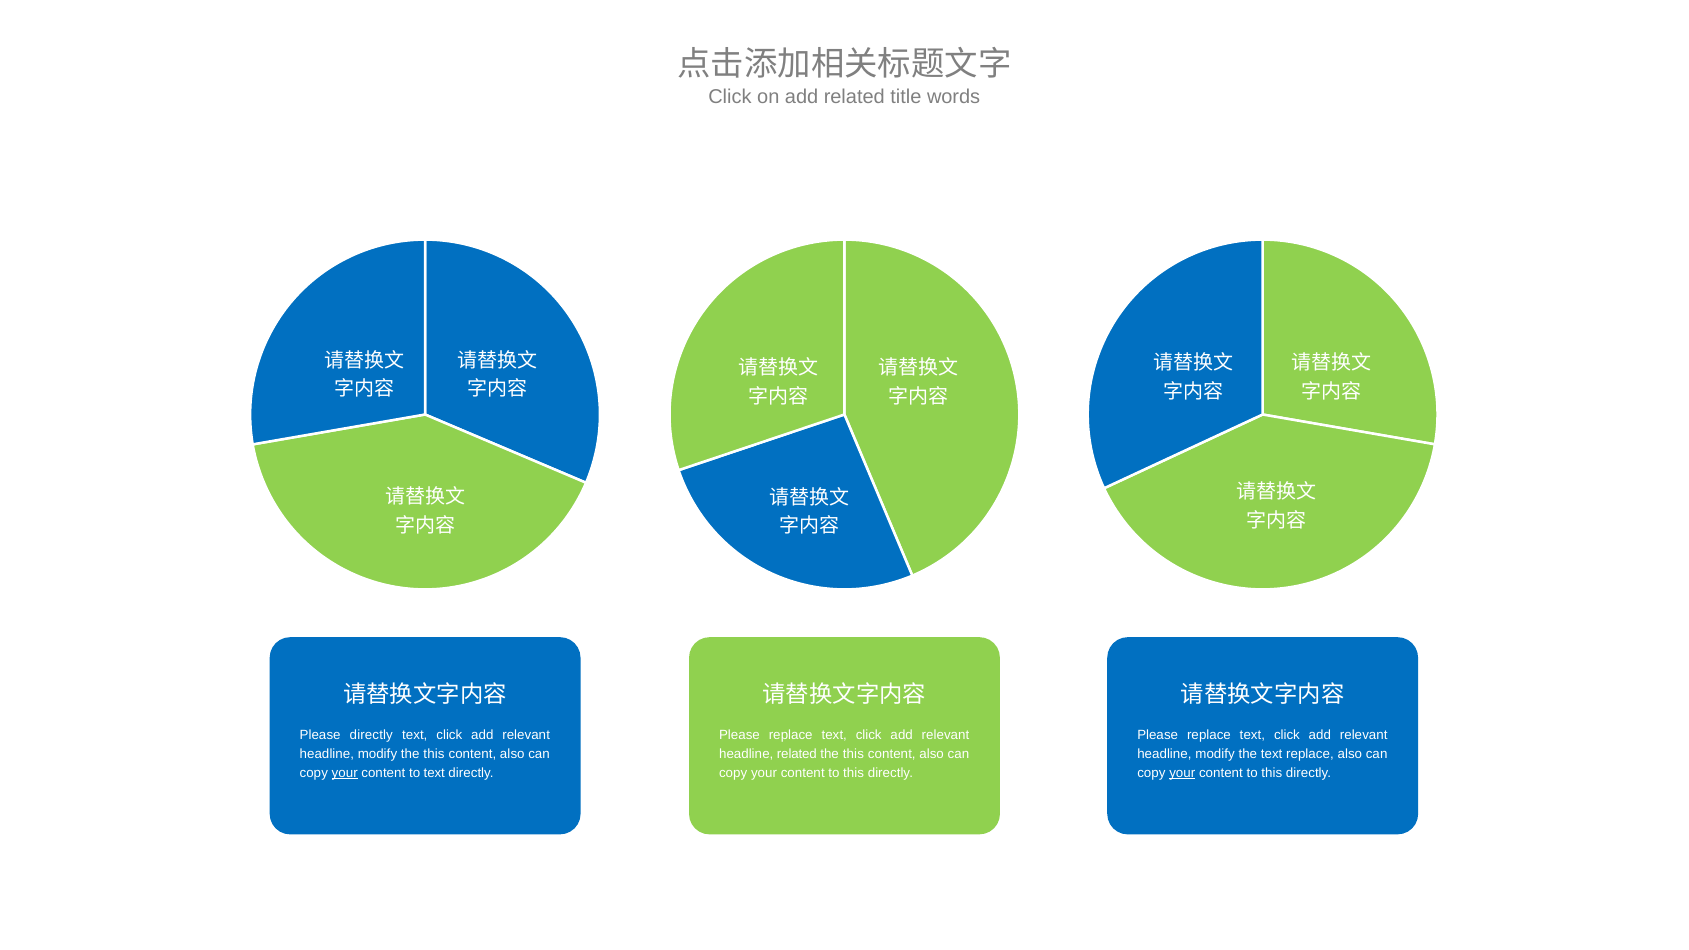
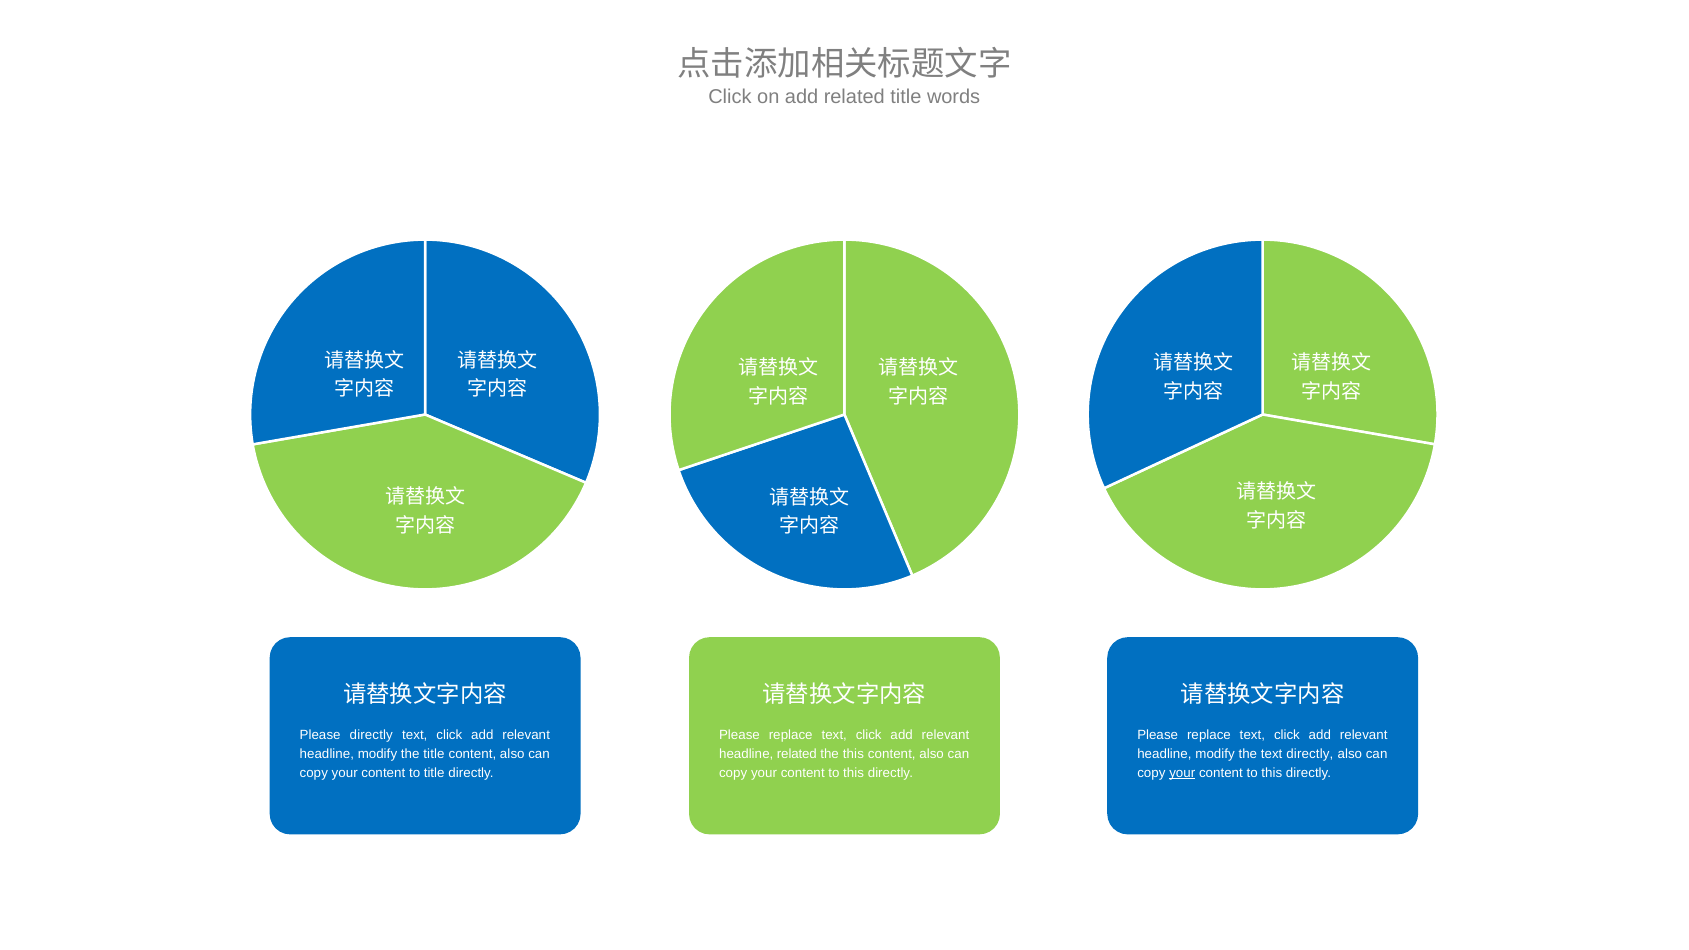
modify the this: this -> title
text replace: replace -> directly
your at (345, 773) underline: present -> none
to text: text -> title
